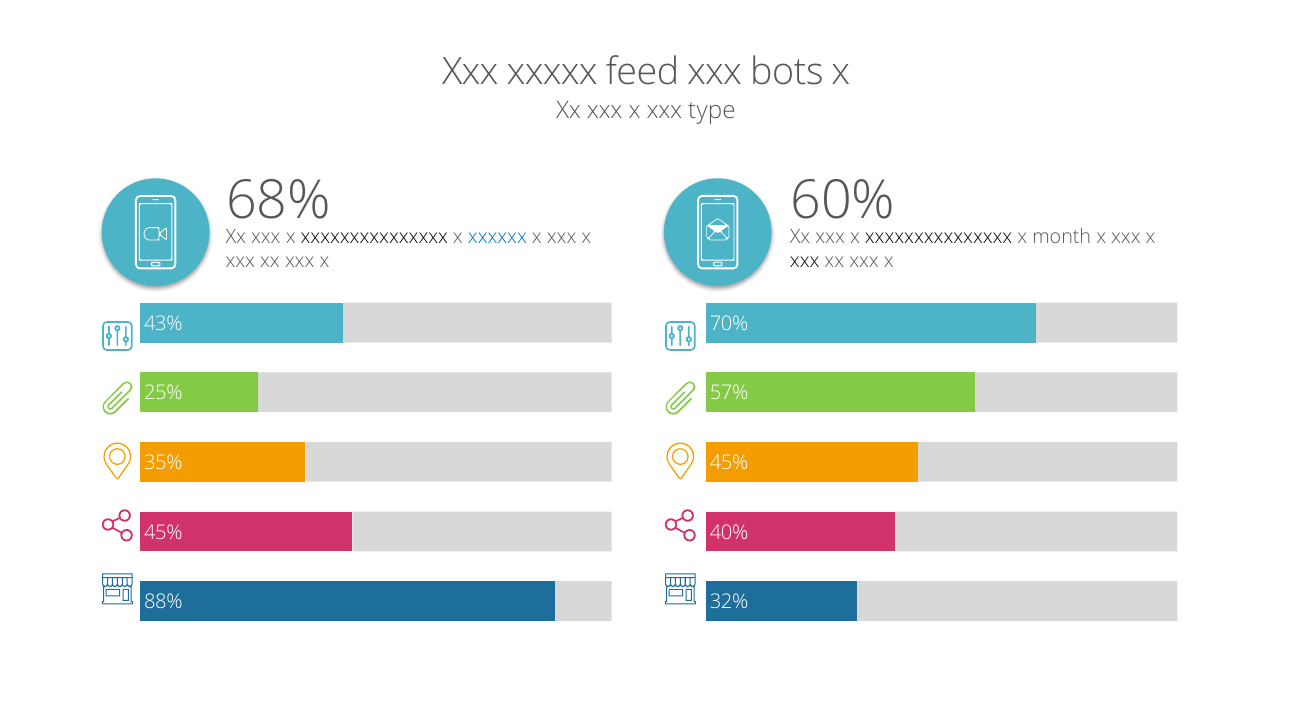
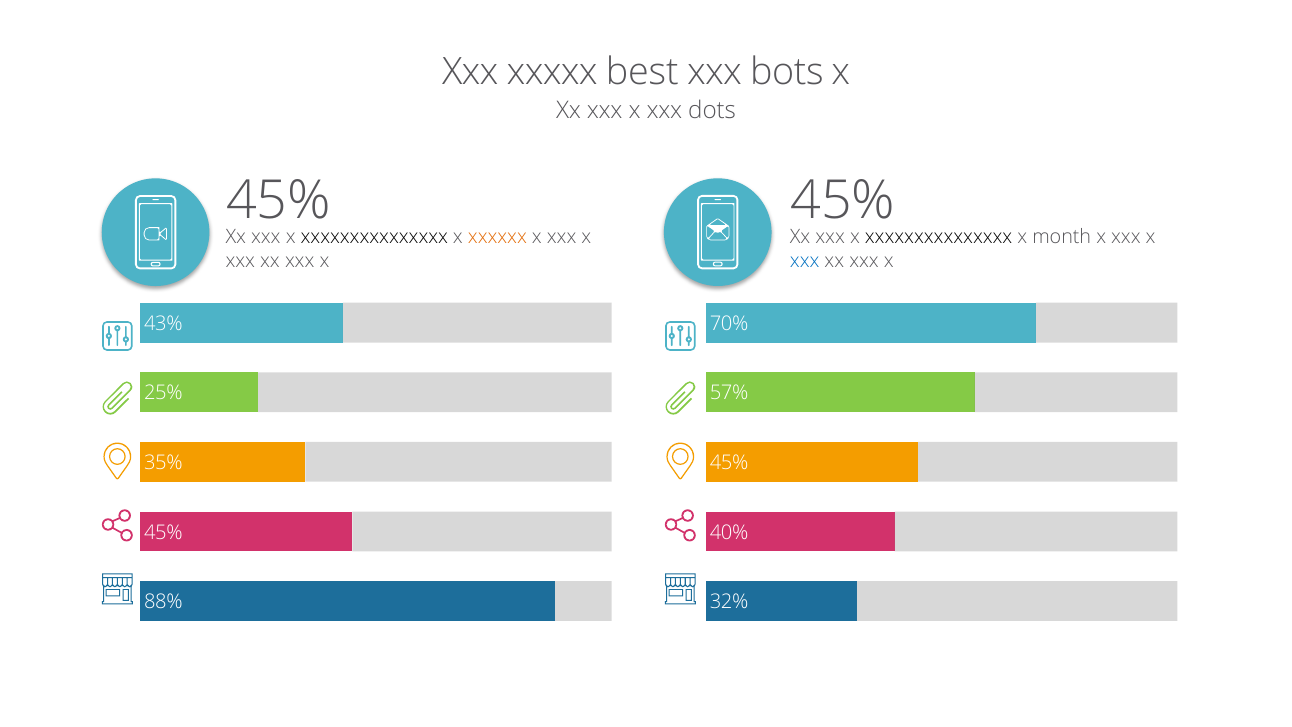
feed: feed -> best
type: type -> dots
68% at (279, 201): 68% -> 45%
60% at (843, 201): 60% -> 45%
xxxxxx colour: blue -> orange
xxx at (805, 261) colour: black -> blue
